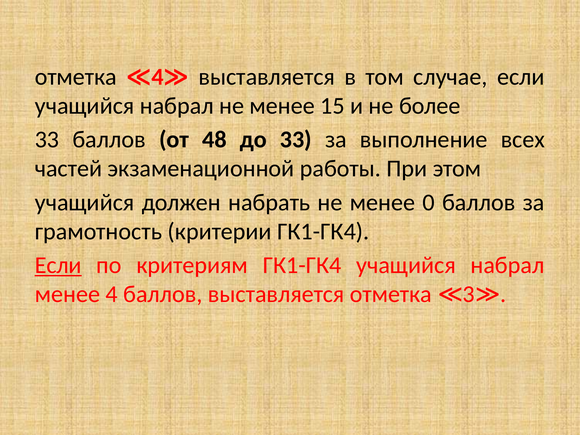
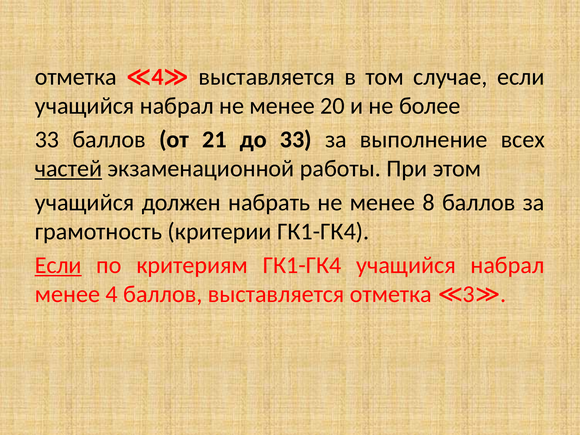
15: 15 -> 20
48: 48 -> 21
частей underline: none -> present
0: 0 -> 8
